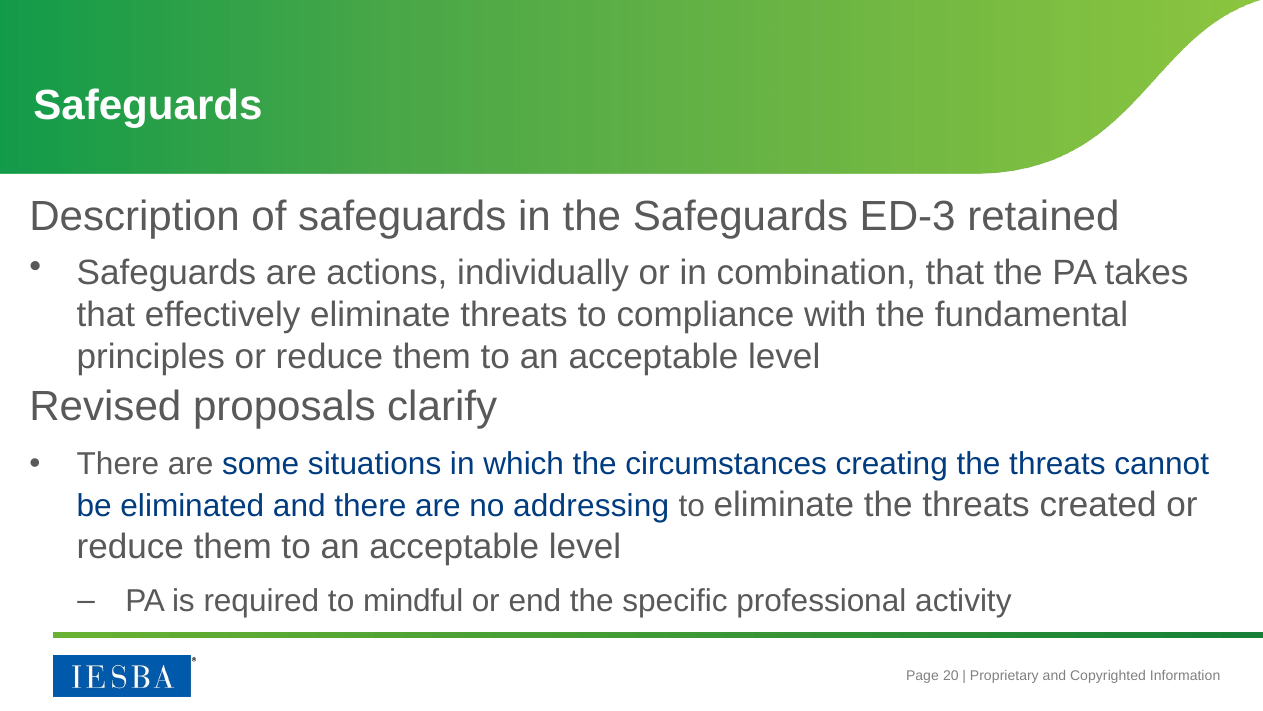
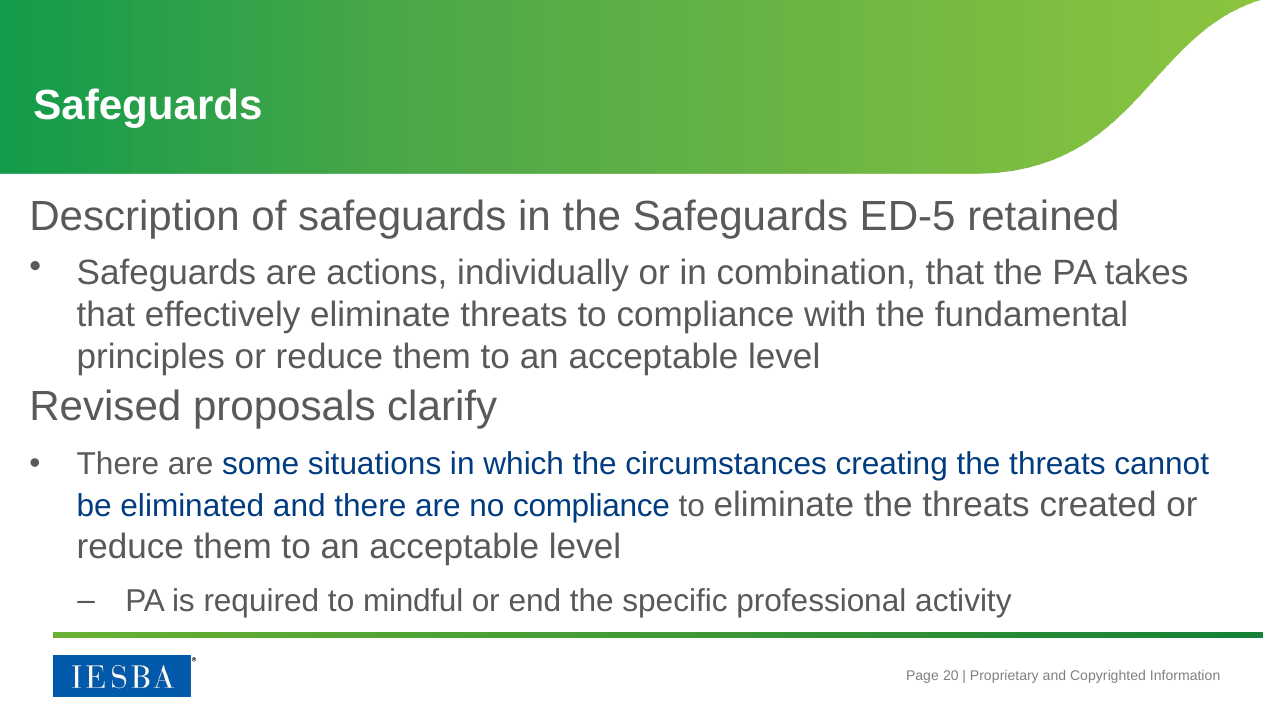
ED-3: ED-3 -> ED-5
no addressing: addressing -> compliance
